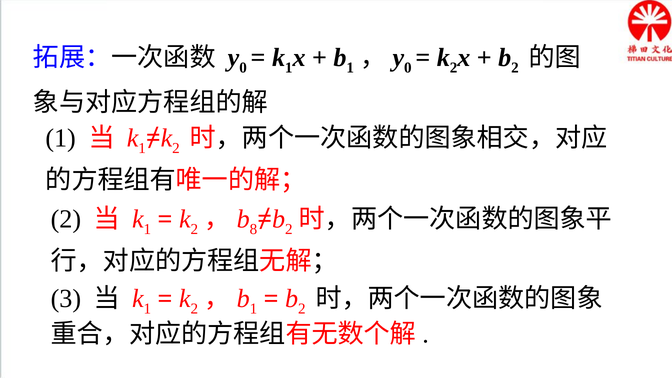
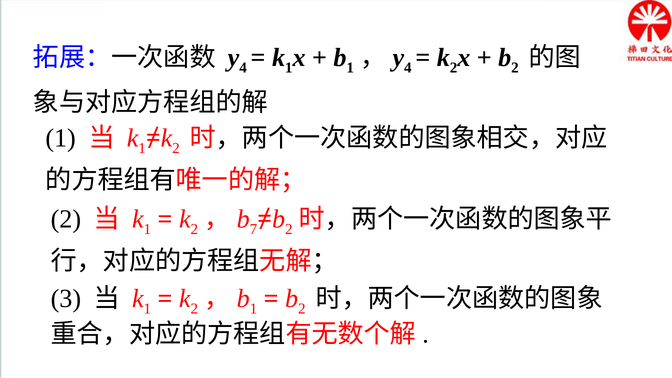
0 at (243, 68): 0 -> 4
0 at (408, 68): 0 -> 4
8: 8 -> 7
